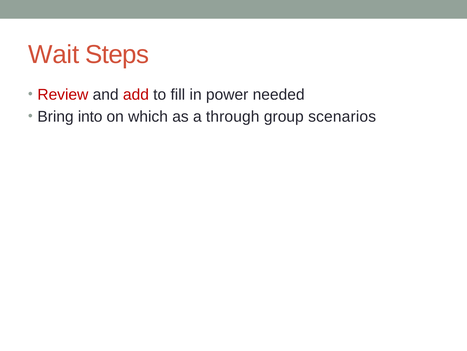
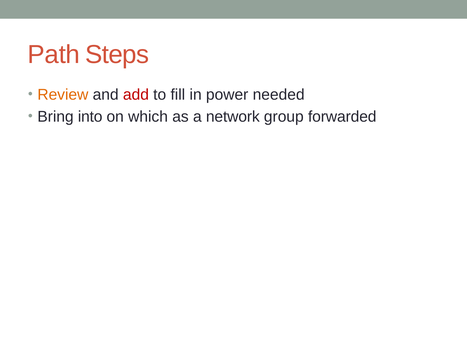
Wait: Wait -> Path
Review colour: red -> orange
through: through -> network
scenarios: scenarios -> forwarded
